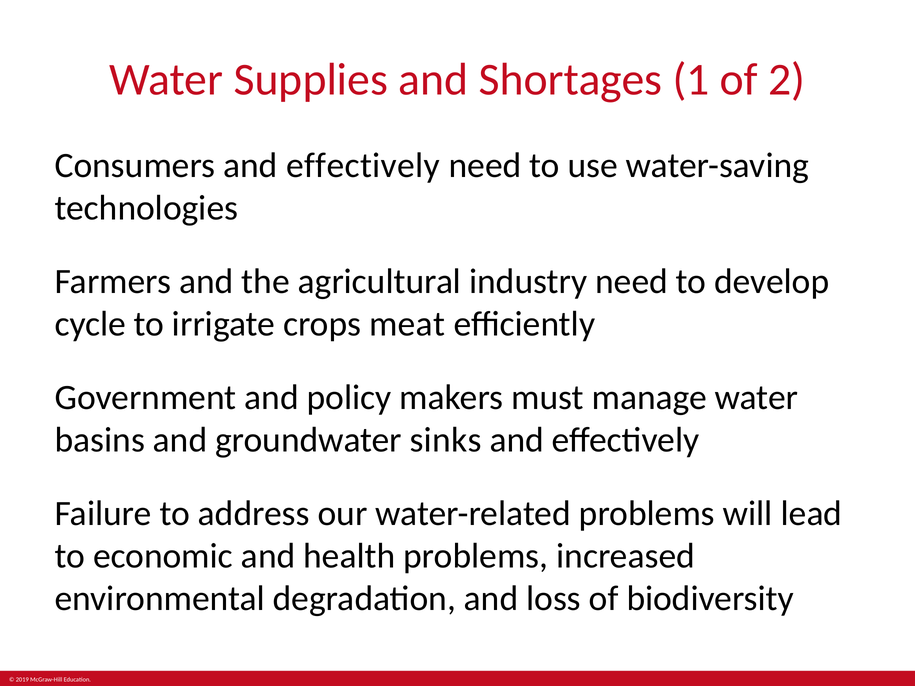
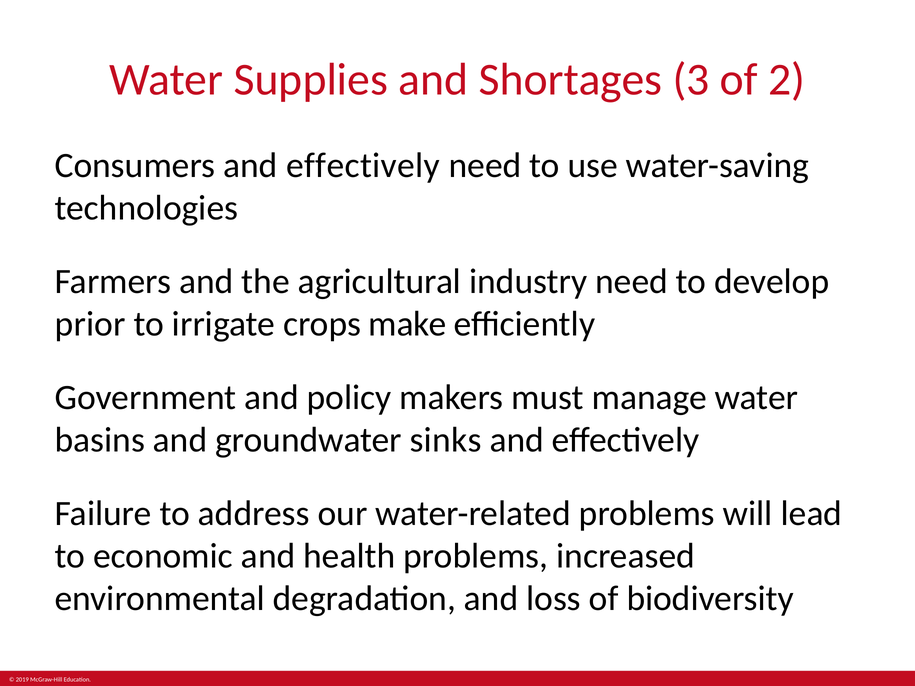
1: 1 -> 3
cycle: cycle -> prior
meat: meat -> make
